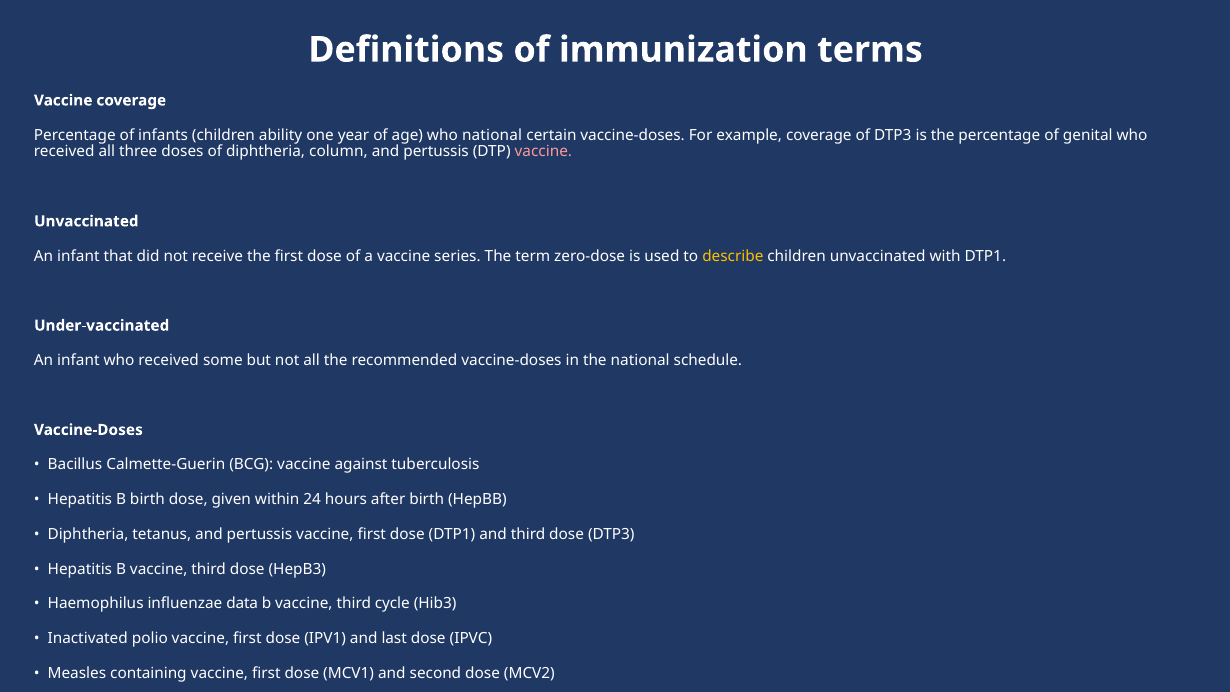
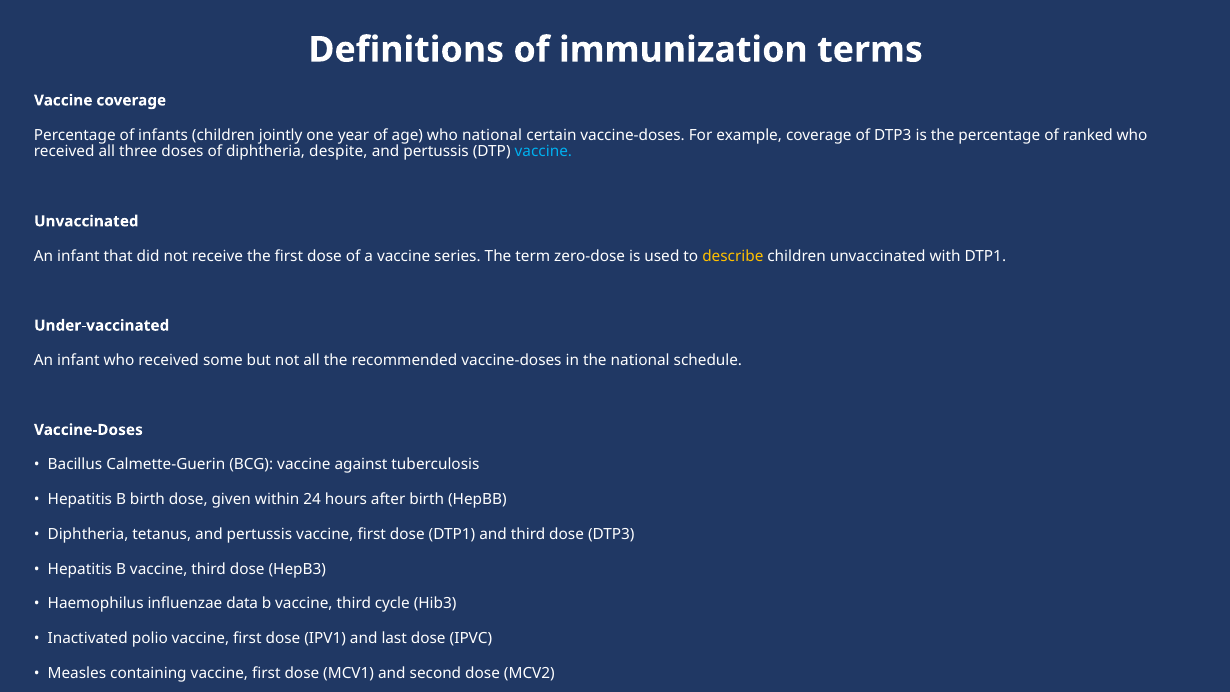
ability: ability -> jointly
of genital: genital -> ranked
column: column -> despite
vaccine at (543, 152) colour: pink -> light blue
